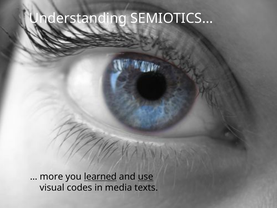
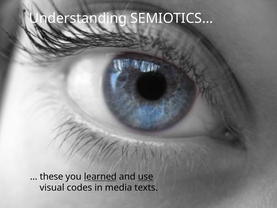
more: more -> these
